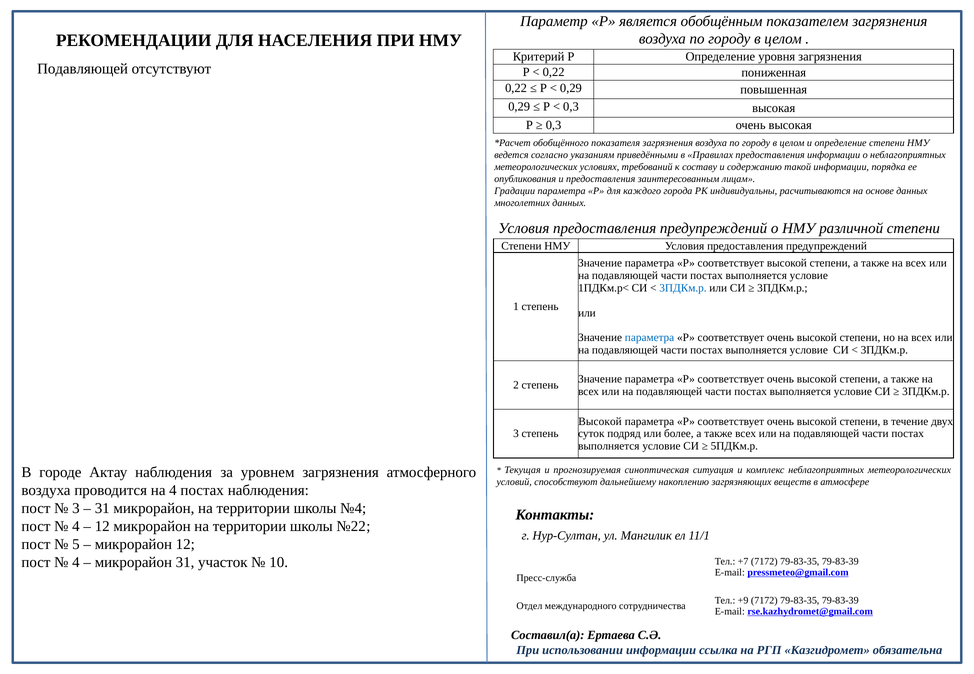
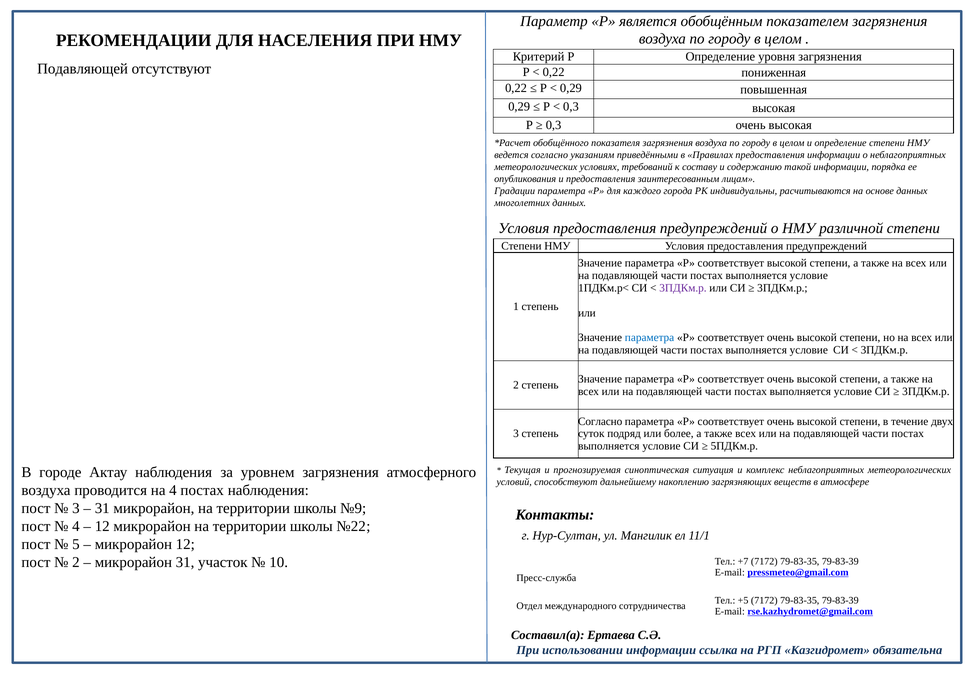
3ПДКм.р at (683, 288) colour: blue -> purple
Высокой at (600, 422): Высокой -> Согласно
№4: №4 -> №9
4 at (76, 562): 4 -> 2
+9: +9 -> +5
